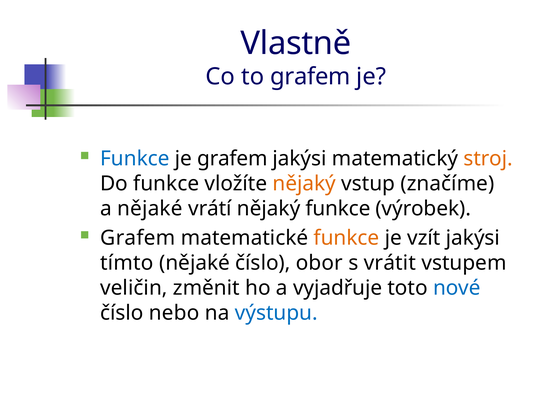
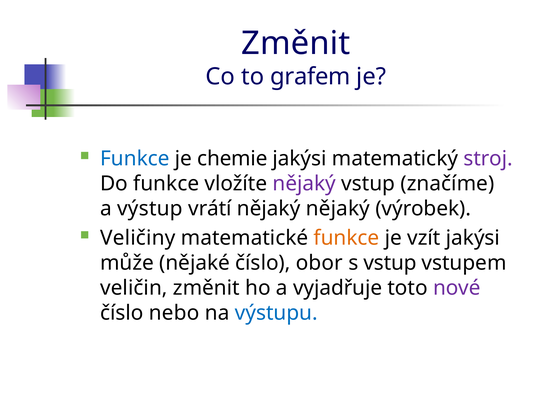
Vlastně at (296, 43): Vlastně -> Změnit
je grafem: grafem -> chemie
stroj colour: orange -> purple
nějaký at (304, 184) colour: orange -> purple
a nějaké: nějaké -> výstup
nějaký funkce: funkce -> nějaký
Grafem at (138, 238): Grafem -> Veličiny
tímto: tímto -> může
s vrátit: vrátit -> vstup
nové colour: blue -> purple
